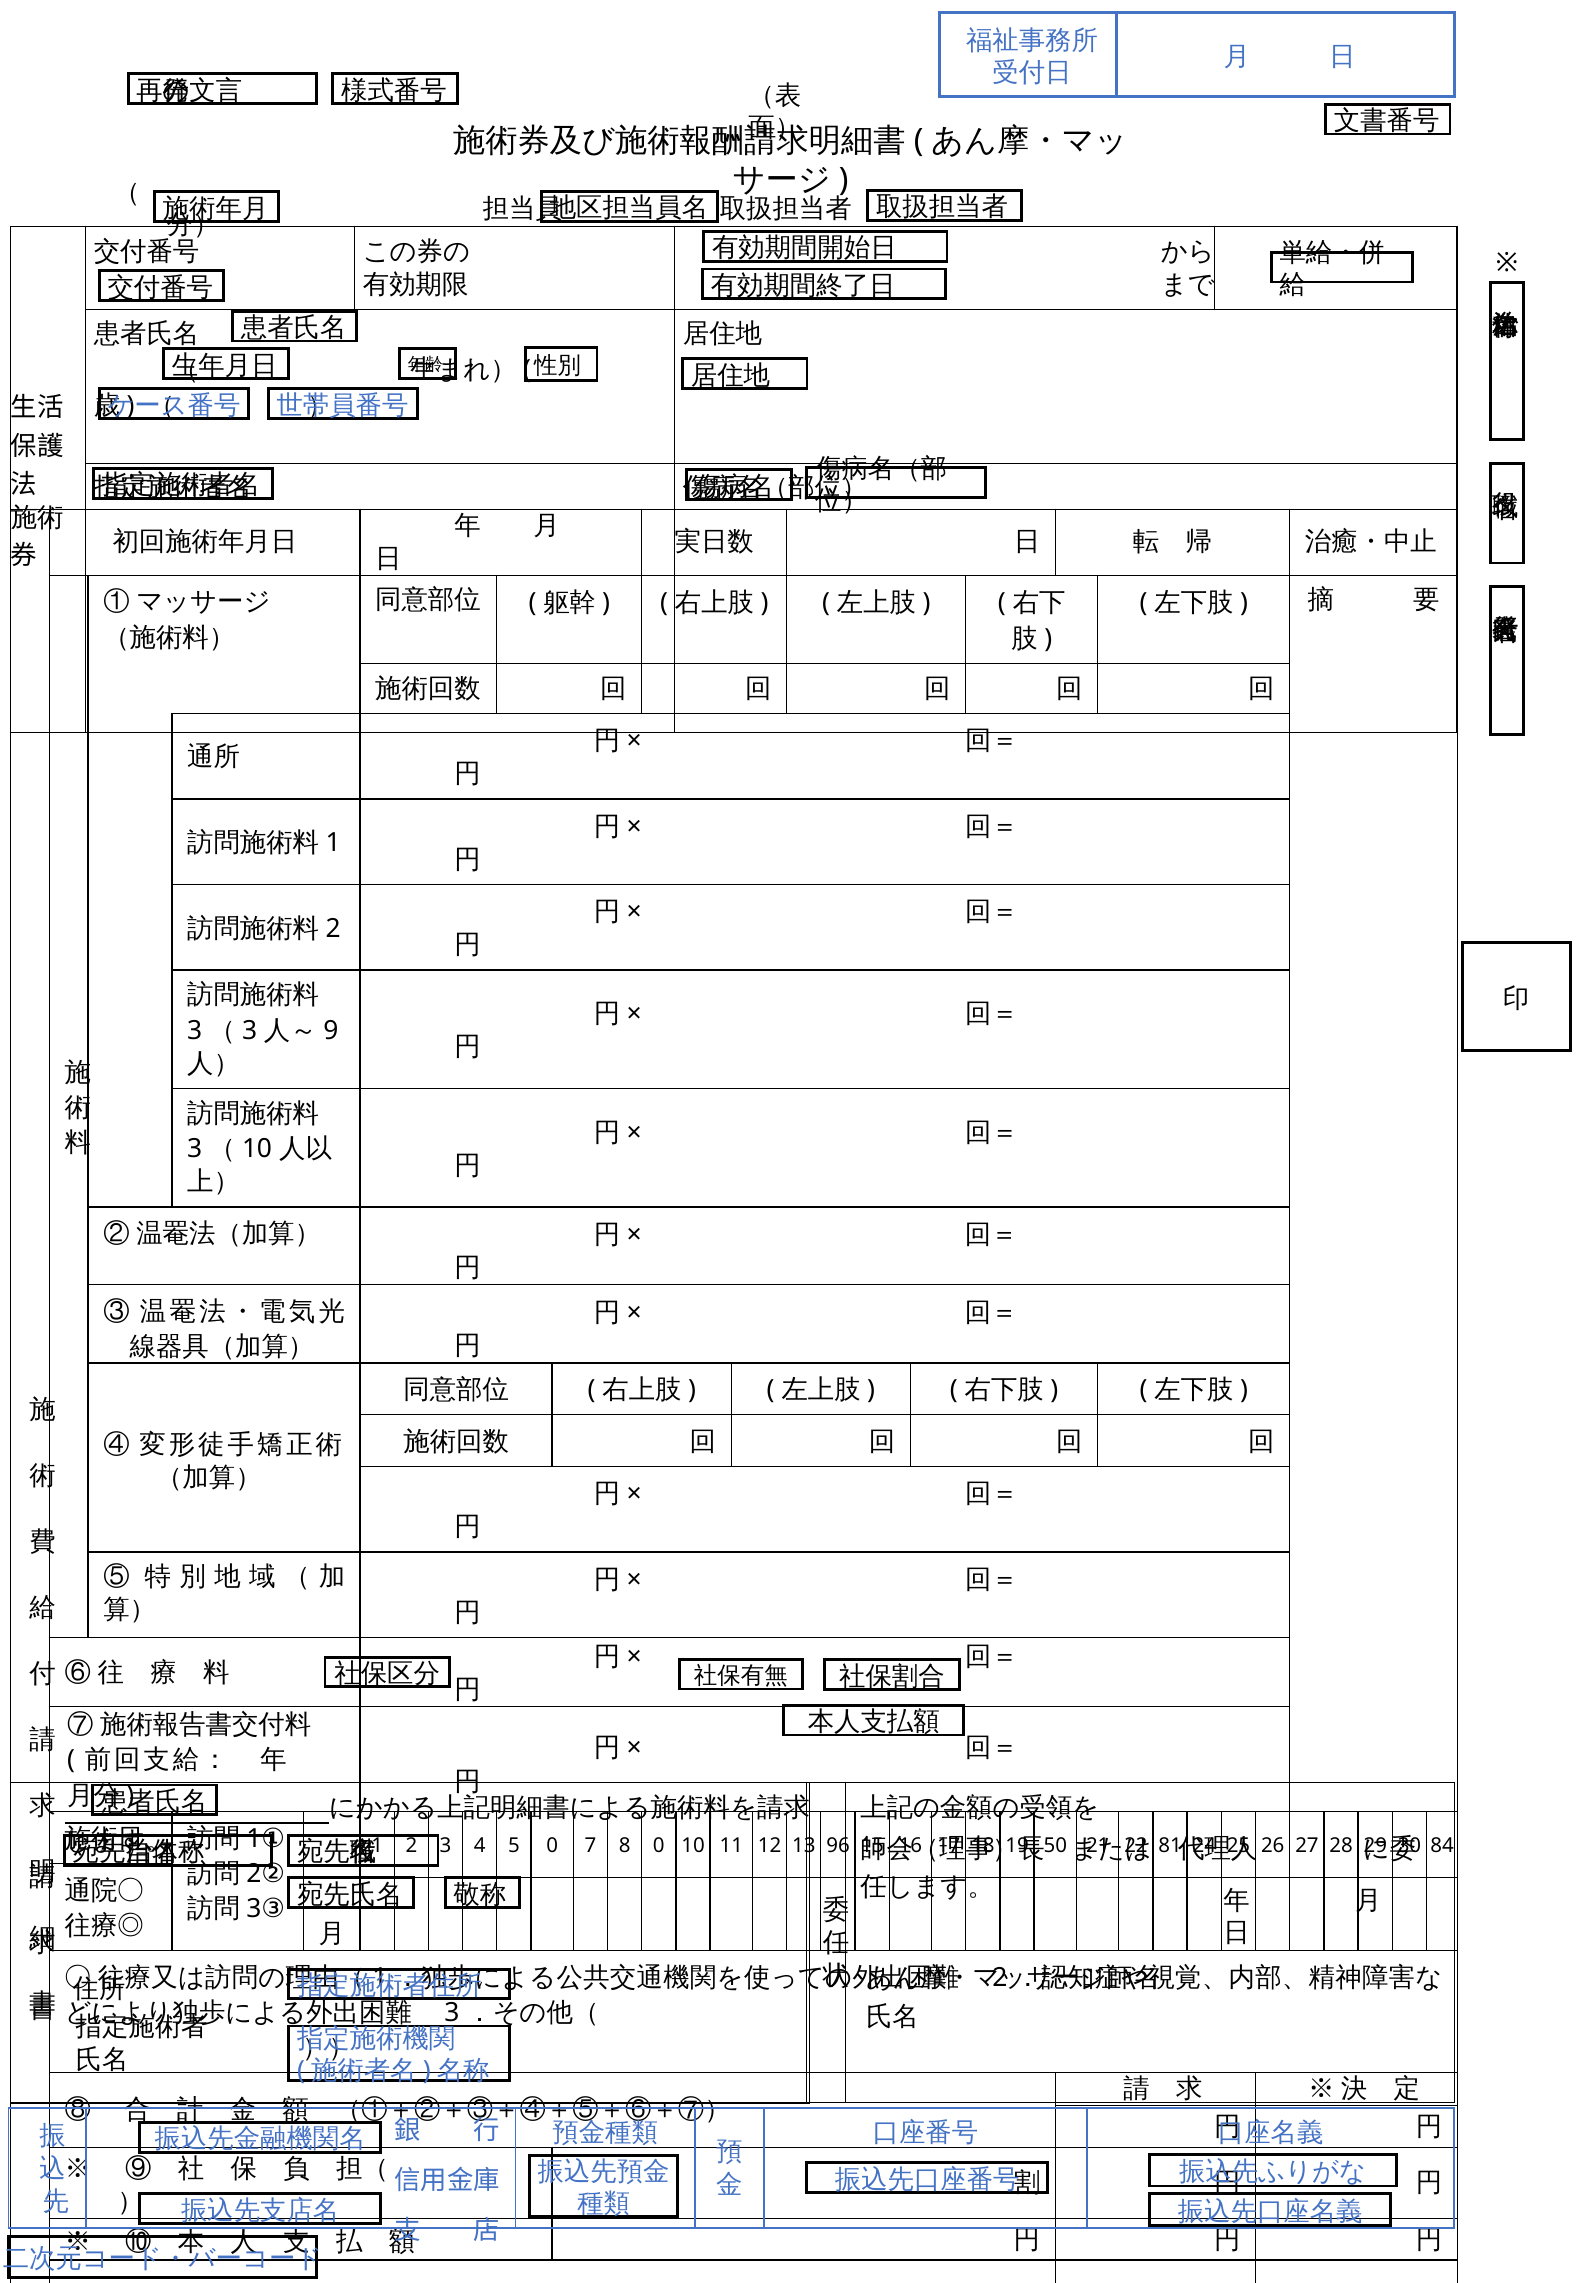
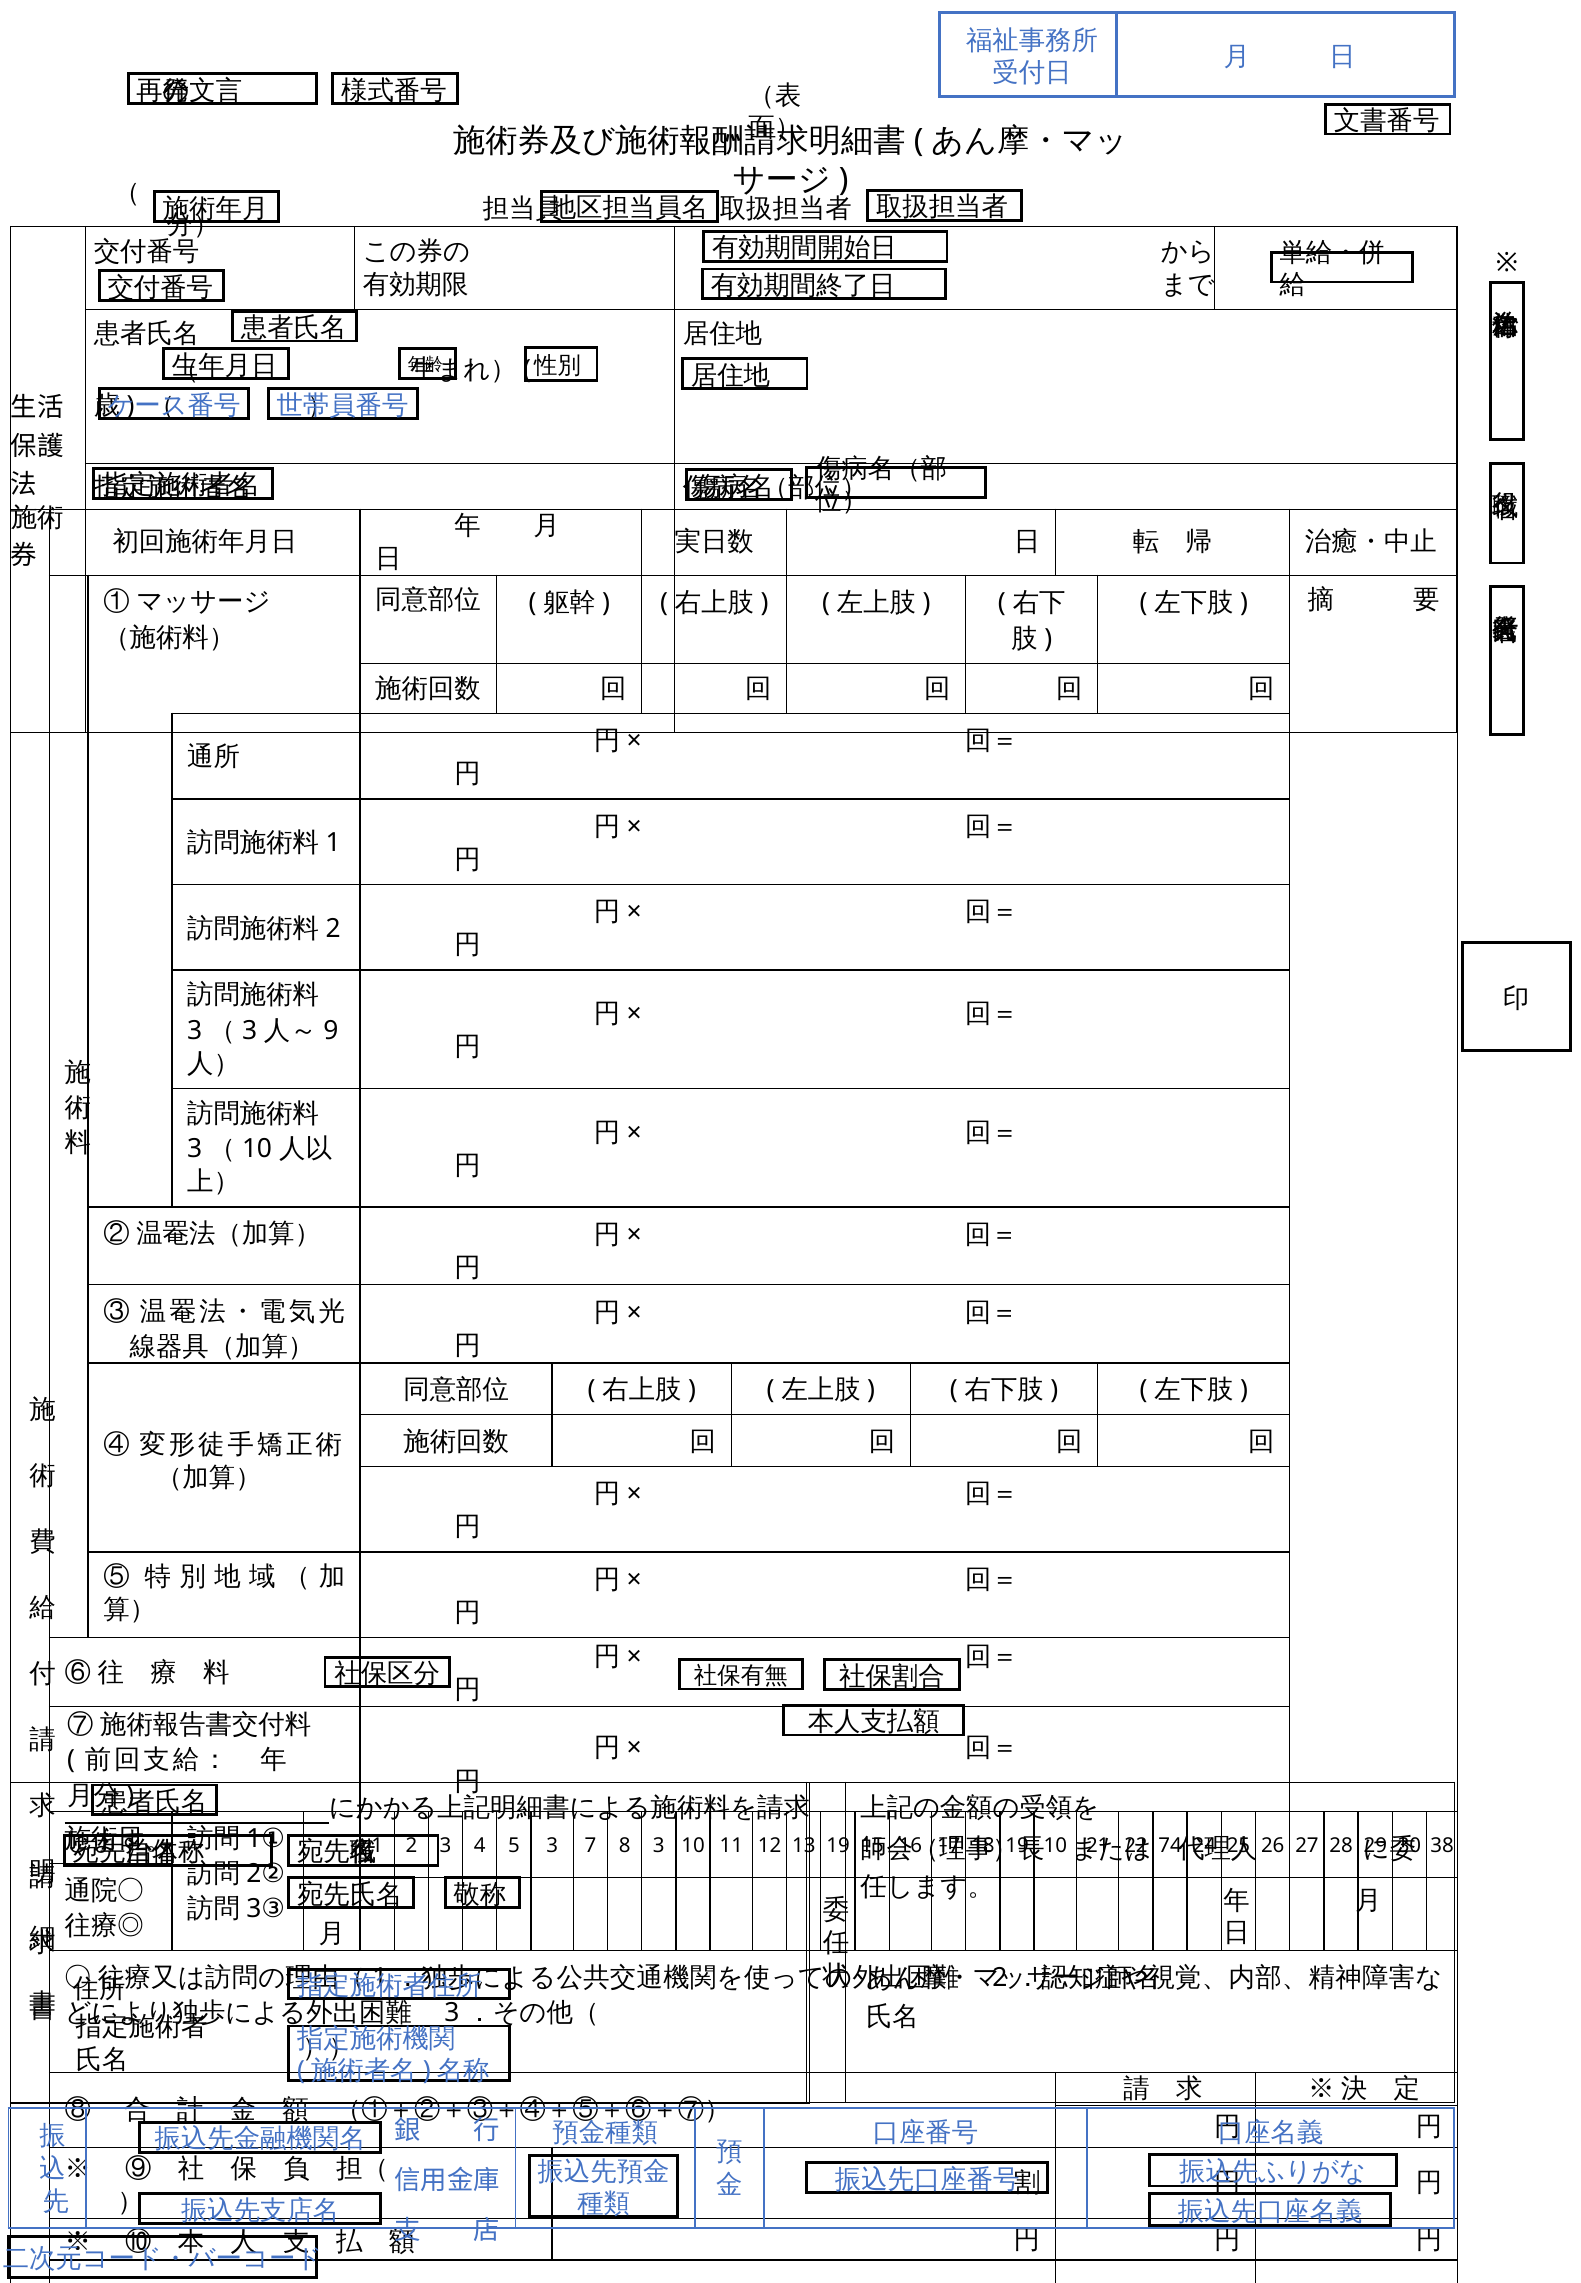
5 0: 0 -> 3
8 0: 0 -> 3
13 96: 96 -> 19
50 at (1055, 1846): 50 -> 10
81: 81 -> 74
84: 84 -> 38
